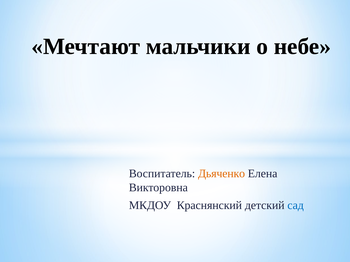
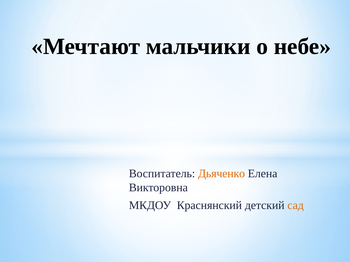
сад colour: blue -> orange
